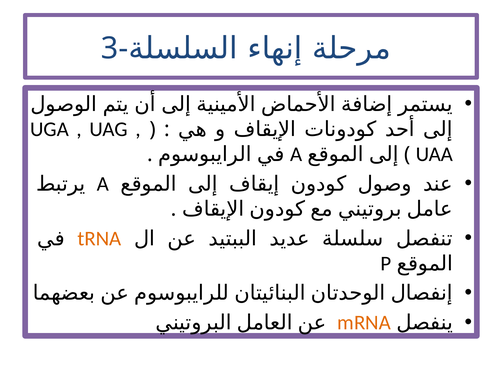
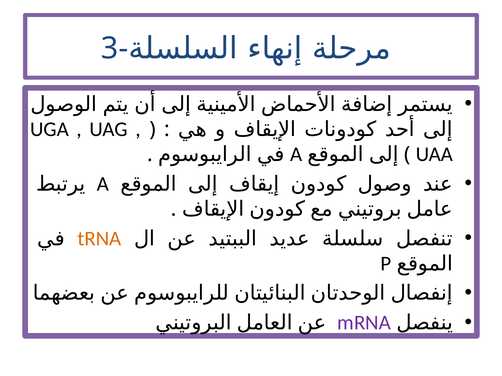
mRNA colour: orange -> purple
